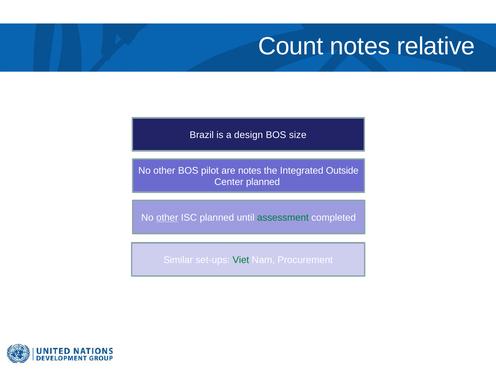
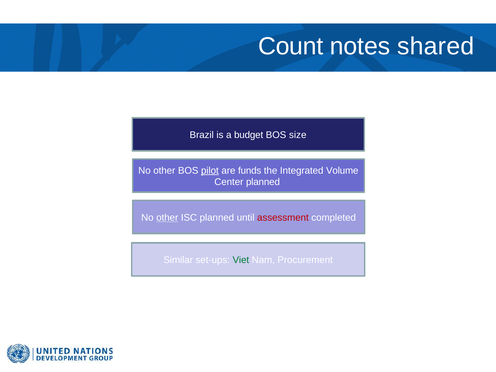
relative: relative -> shared
design: design -> budget
pilot underline: none -> present
are notes: notes -> funds
Outside: Outside -> Volume
assessment colour: green -> red
